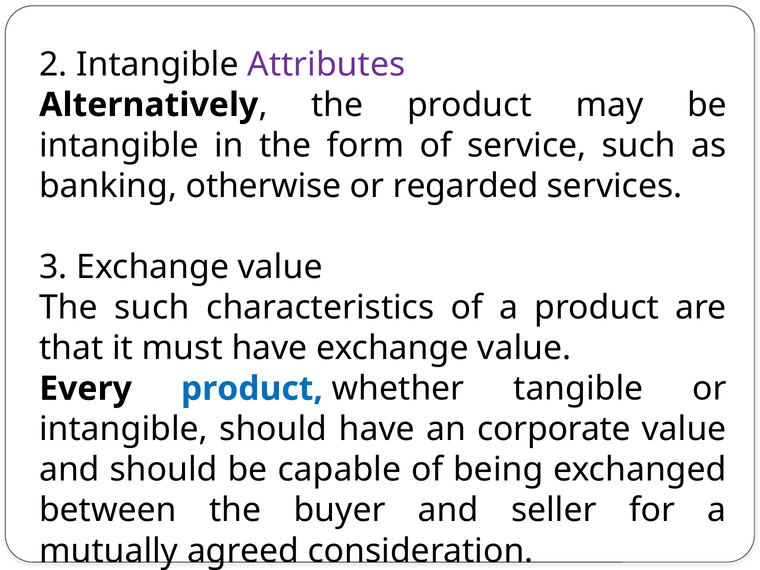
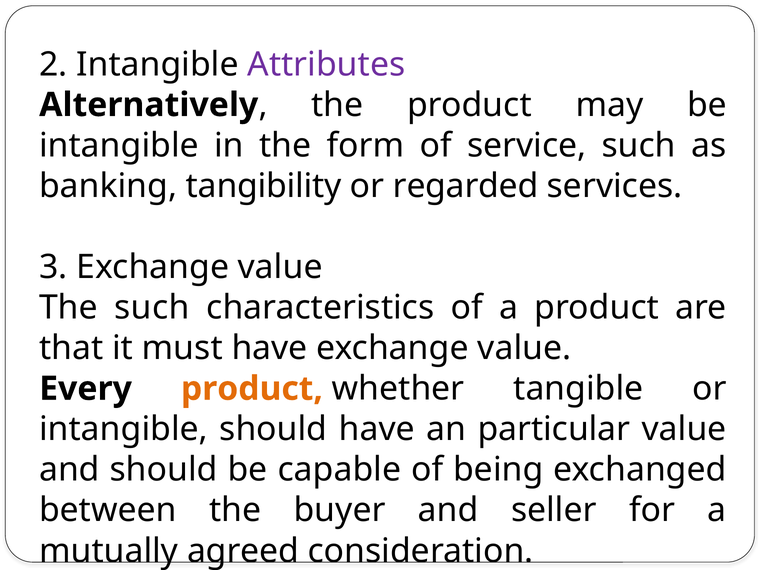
otherwise: otherwise -> tangibility
product at (252, 389) colour: blue -> orange
corporate: corporate -> particular
